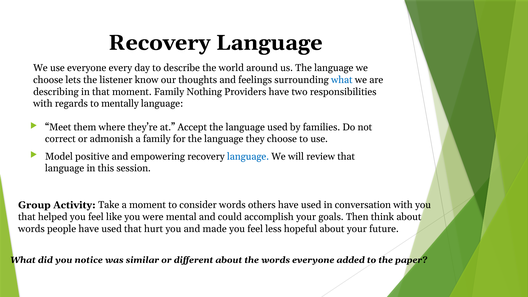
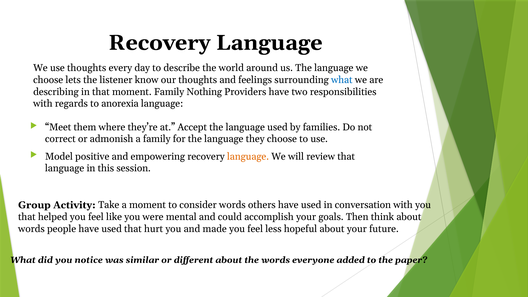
use everyone: everyone -> thoughts
mentally: mentally -> anorexia
language at (248, 156) colour: blue -> orange
